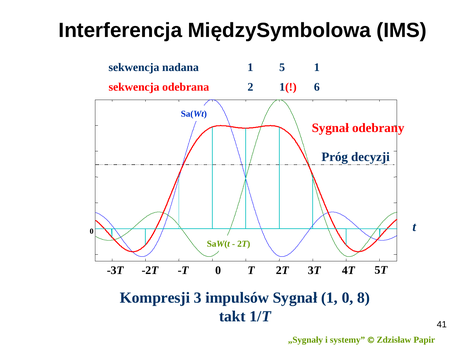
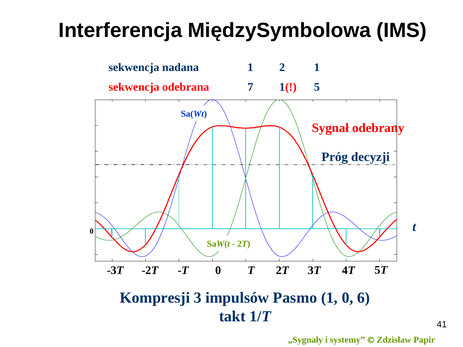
5: 5 -> 2
2: 2 -> 7
6: 6 -> 5
impulsów Sygnał: Sygnał -> Pasmo
8: 8 -> 6
